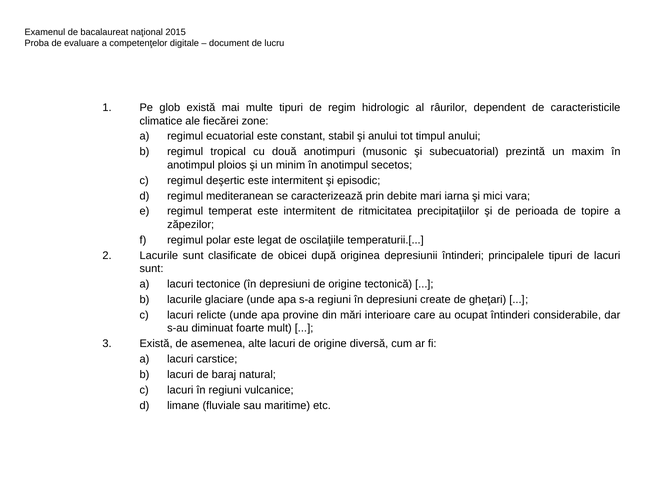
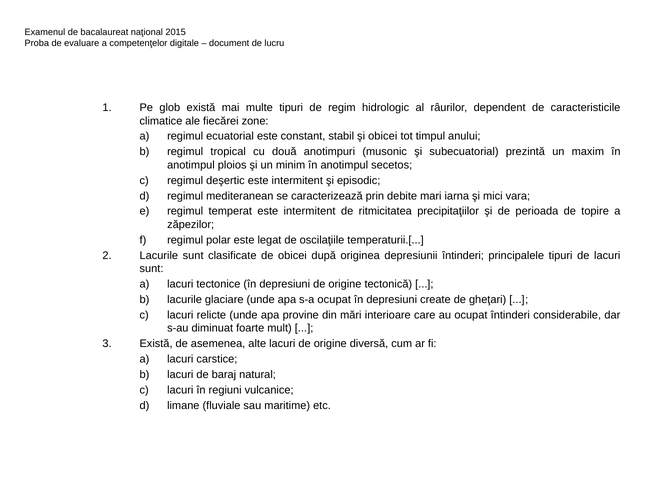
şi anului: anului -> obicei
s-a regiuni: regiuni -> ocupat
